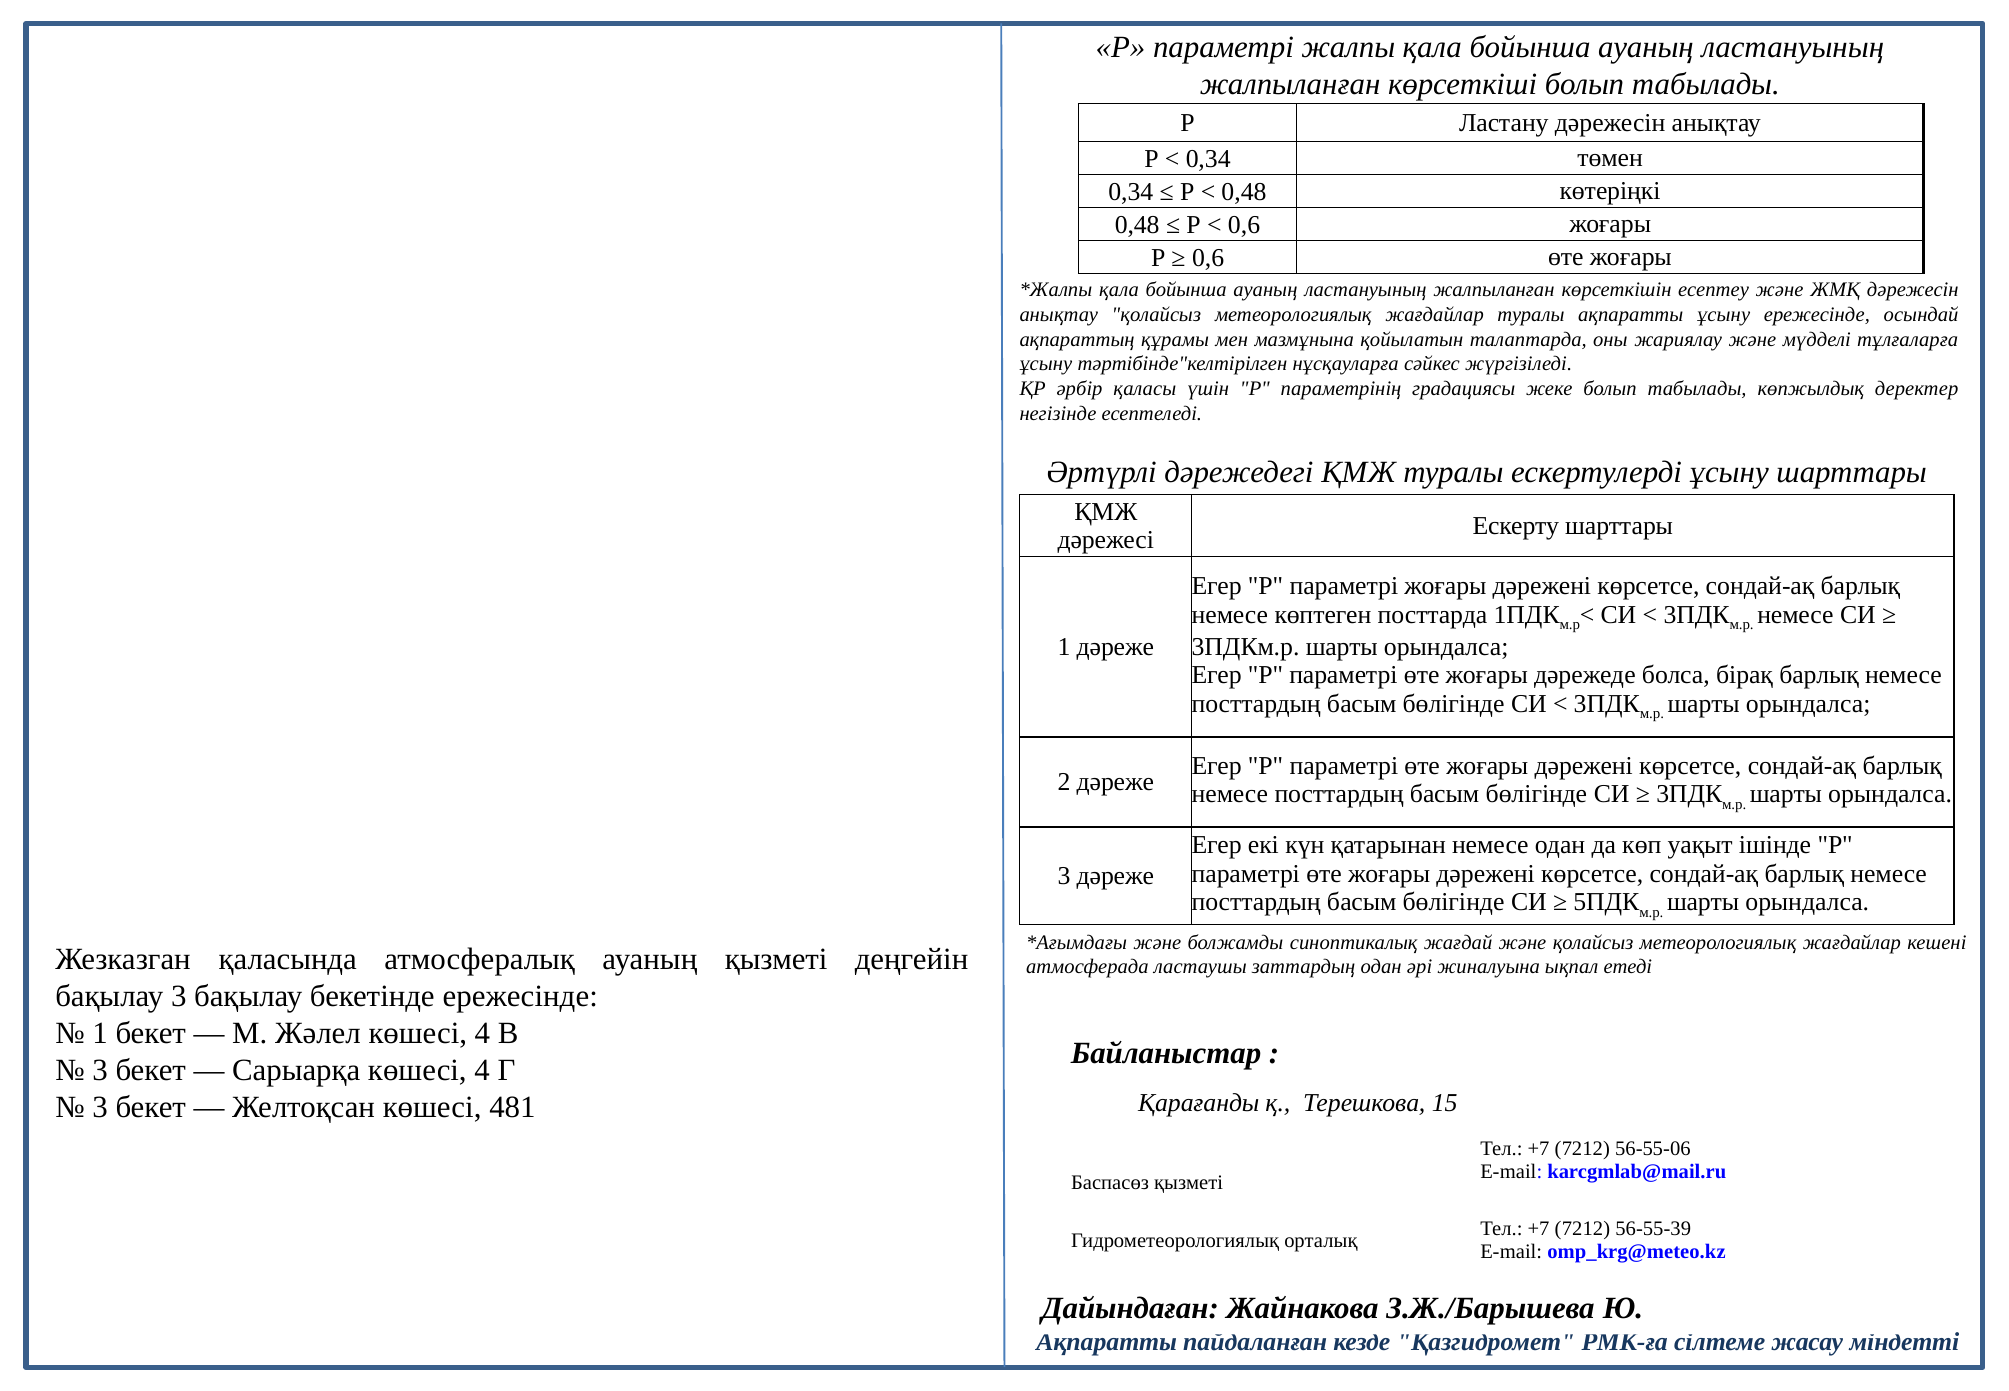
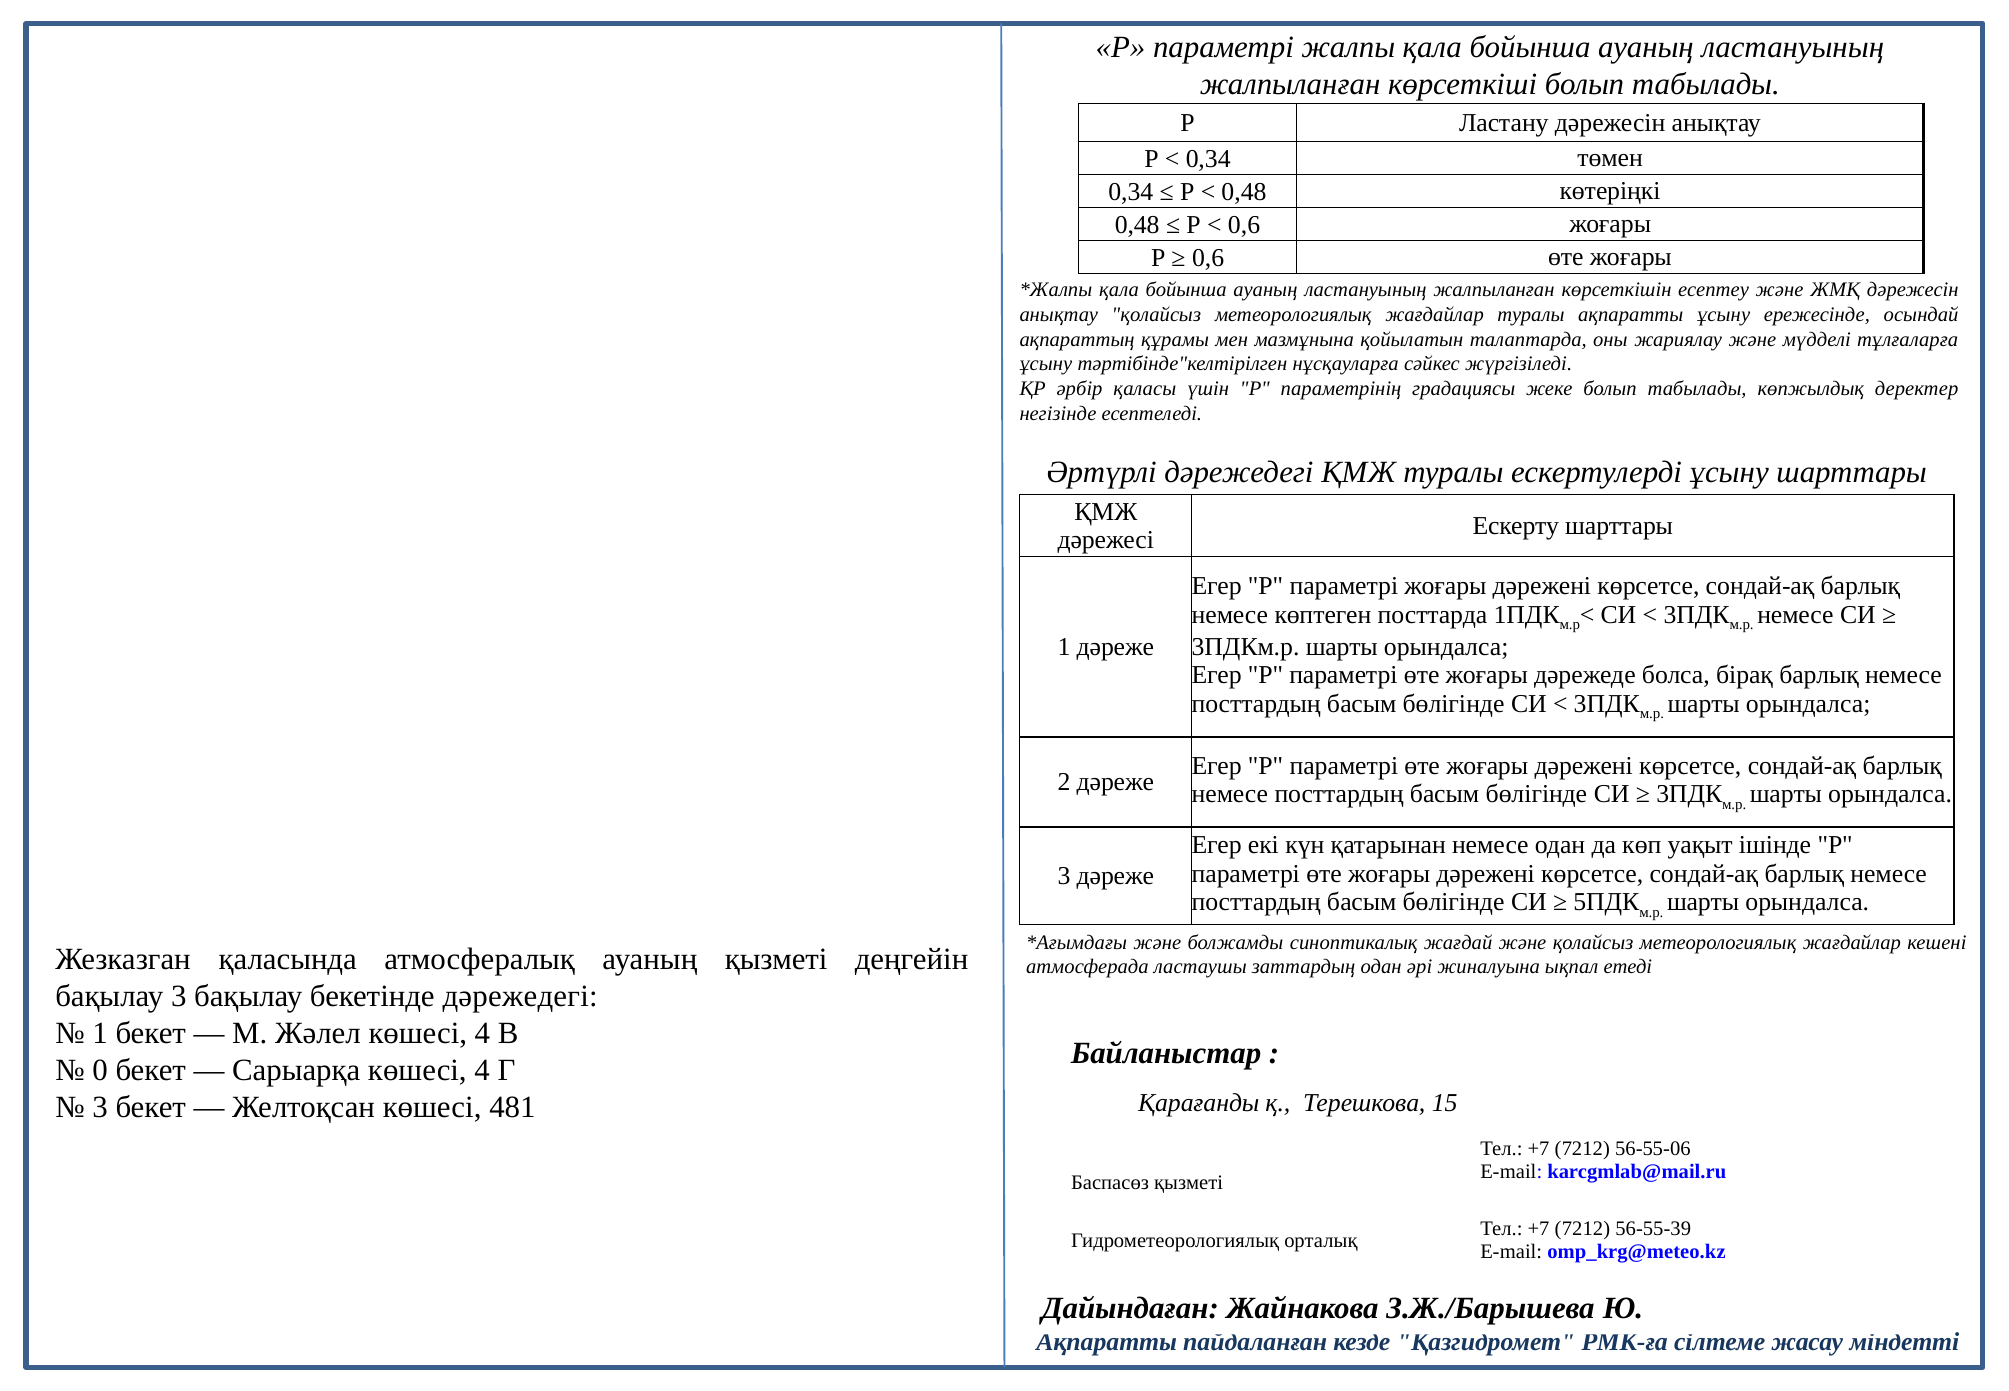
бекетінде ережесінде: ережесінде -> дәрежедегі
3 at (100, 1070): 3 -> 0
